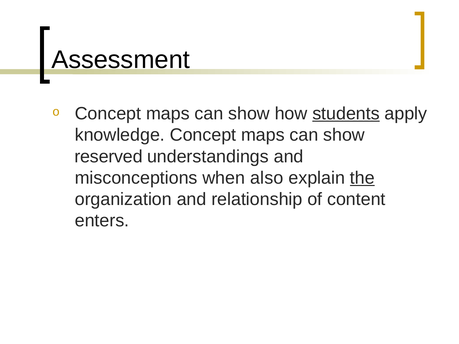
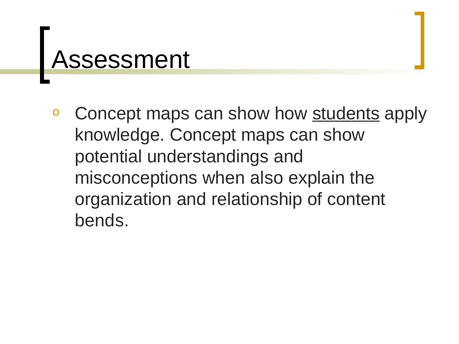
reserved: reserved -> potential
the underline: present -> none
enters: enters -> bends
